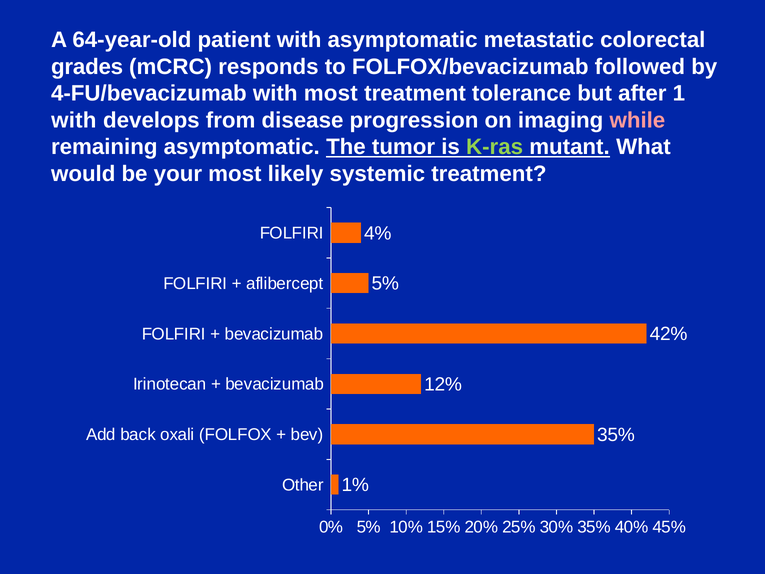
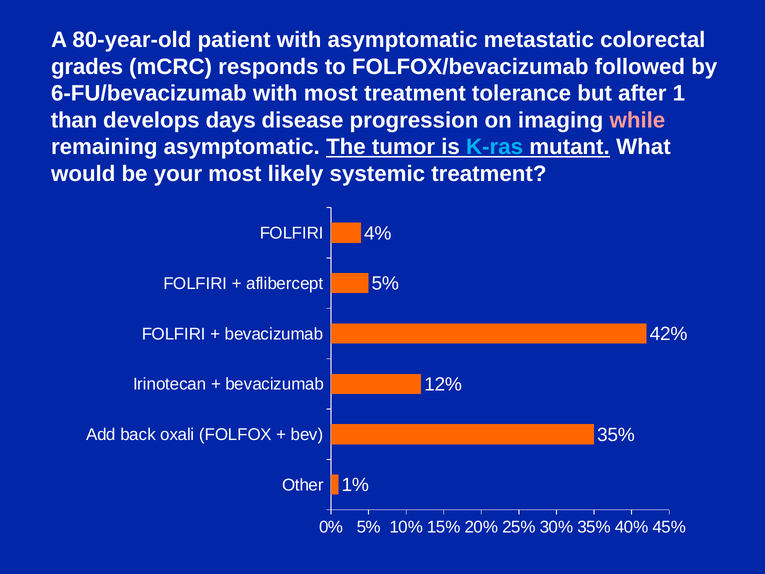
64-year-old: 64-year-old -> 80-year-old
4-FU/bevacizumab: 4-FU/bevacizumab -> 6-FU/bevacizumab
with at (74, 120): with -> than
from: from -> days
K-ras colour: light green -> light blue
